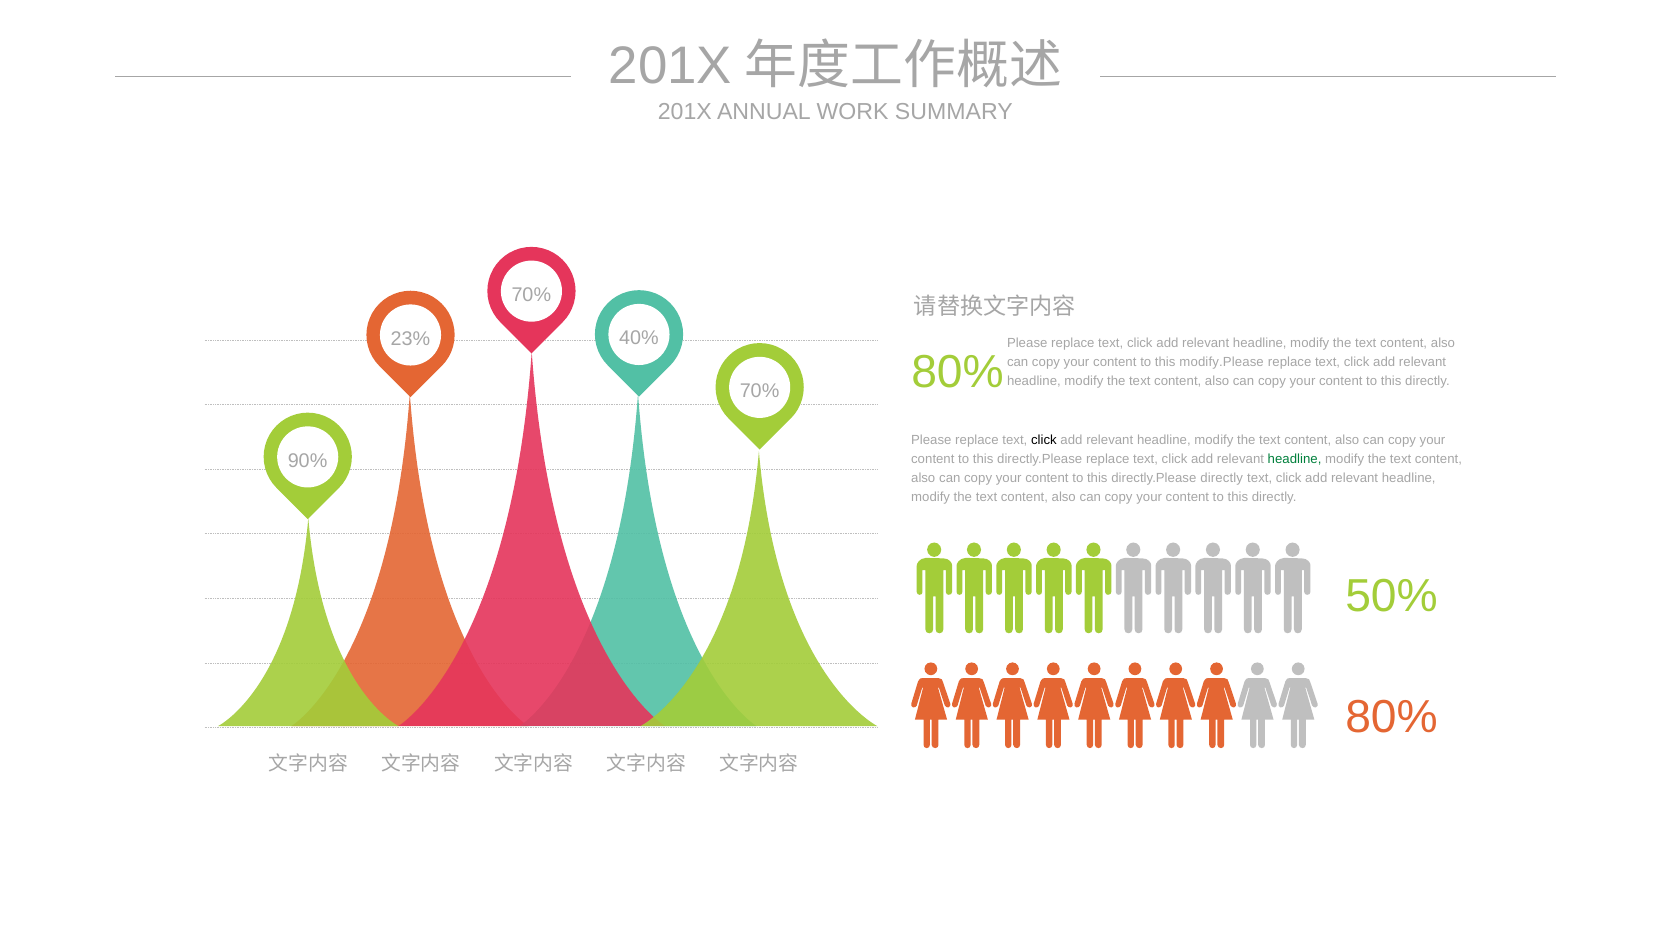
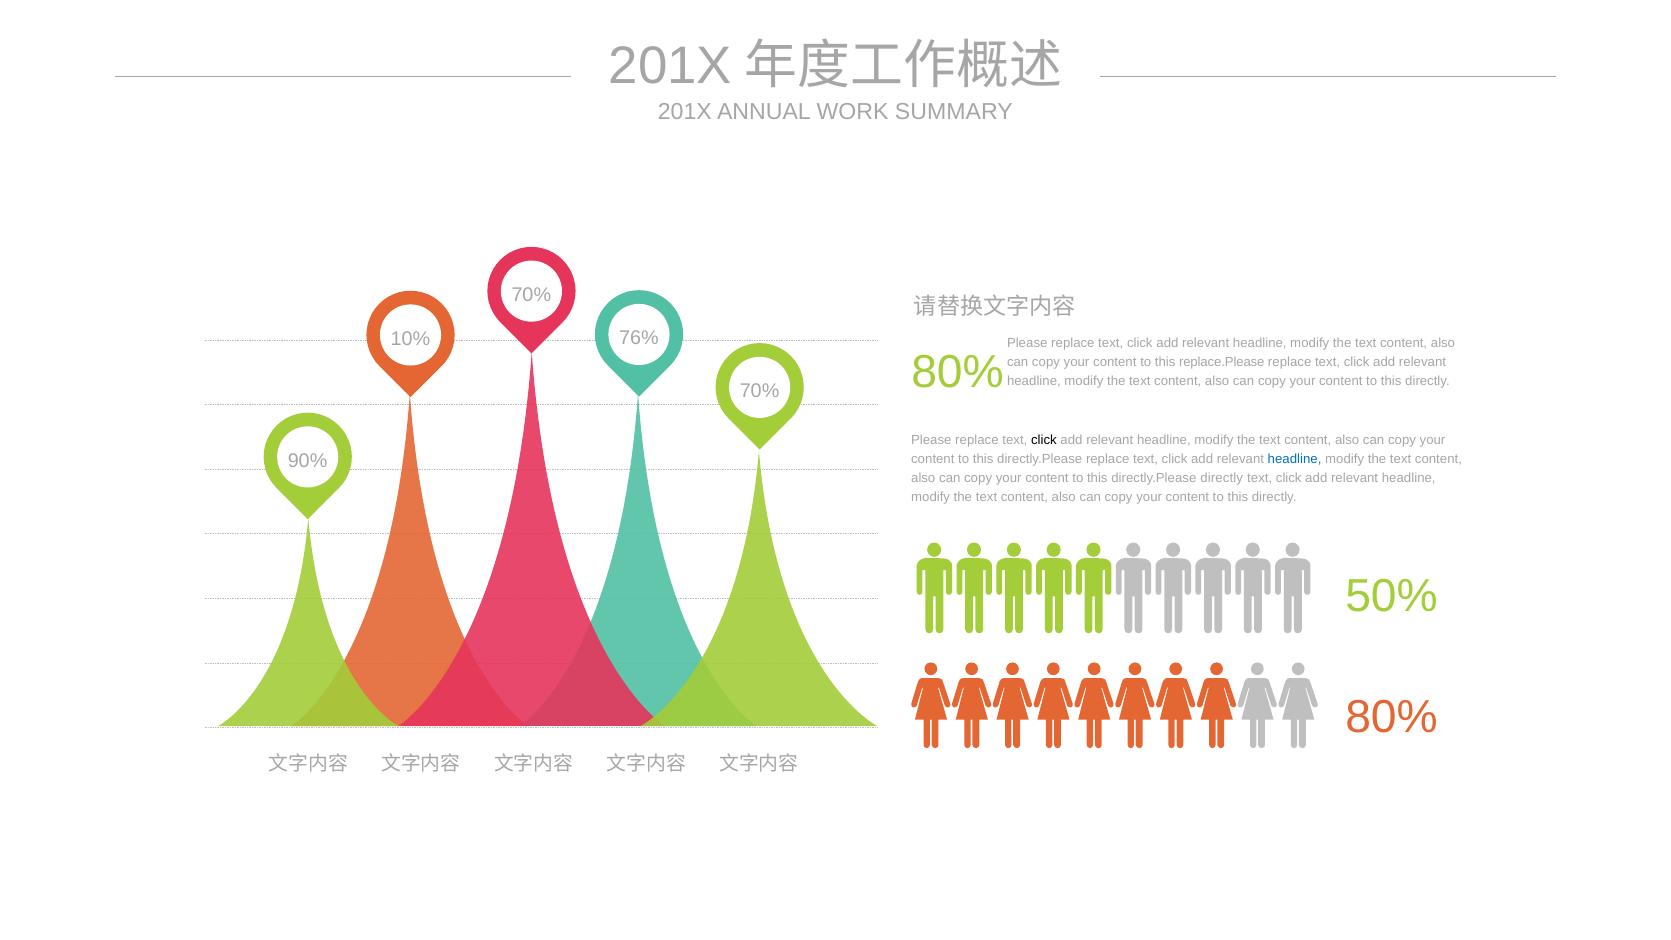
40%: 40% -> 76%
23%: 23% -> 10%
modify.Please: modify.Please -> replace.Please
headline at (1295, 459) colour: green -> blue
